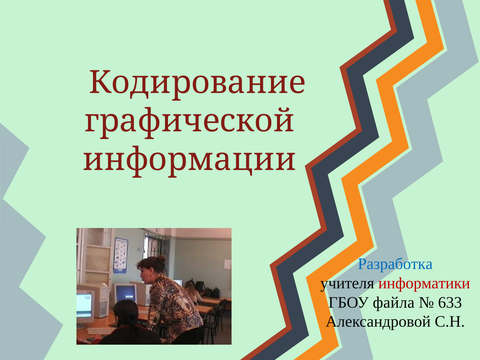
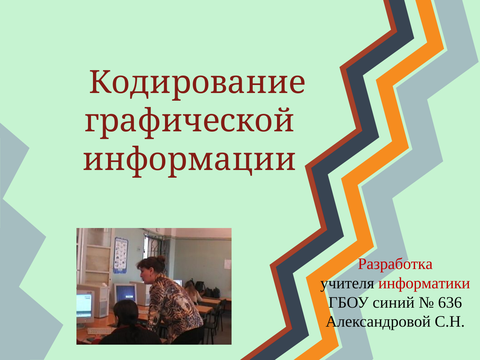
Разработка colour: blue -> red
файла: файла -> синий
633: 633 -> 636
